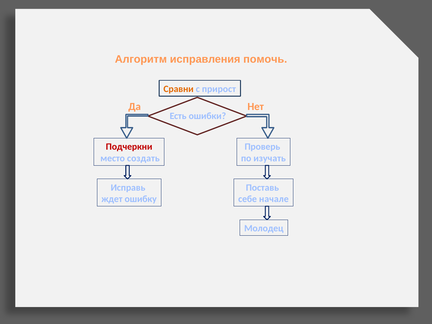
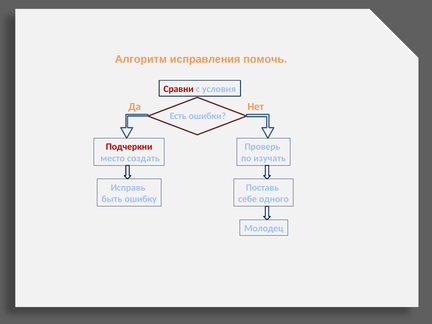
Сравни colour: orange -> red
прирост: прирост -> условия
ждет: ждет -> быть
начале: начале -> одного
